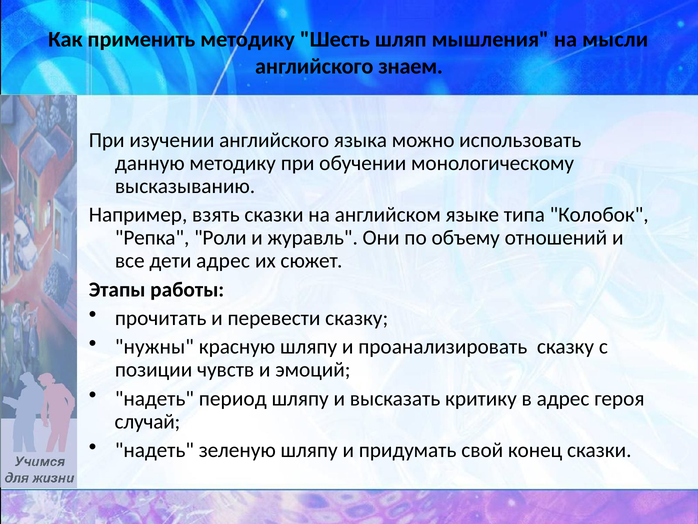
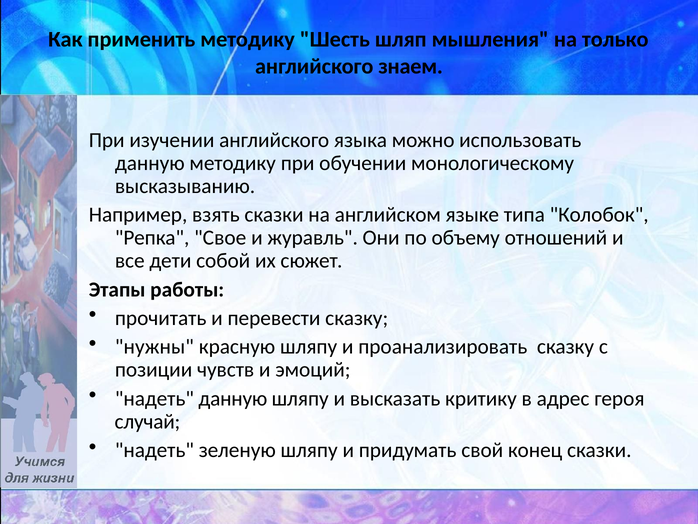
мысли: мысли -> только
Роли: Роли -> Свое
дети адрес: адрес -> собой
надеть период: период -> данную
